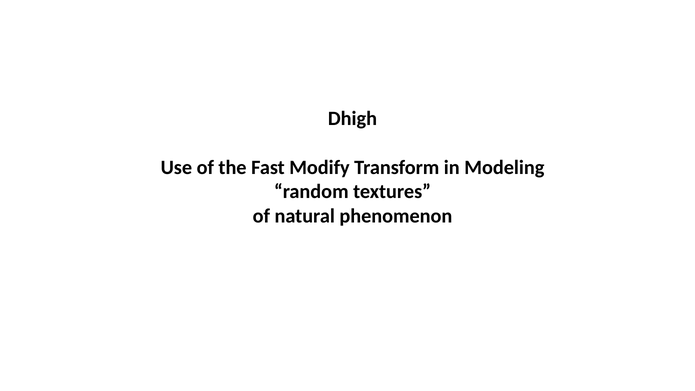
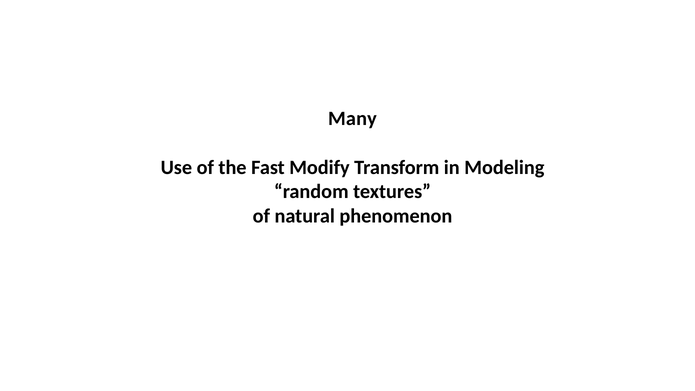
Dhigh: Dhigh -> Many
